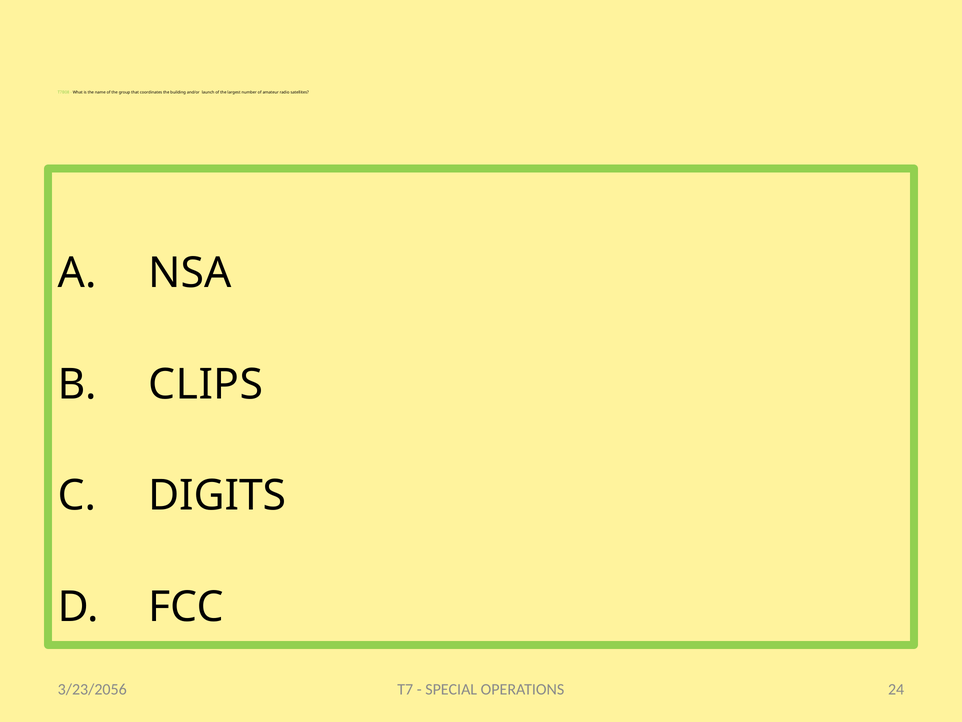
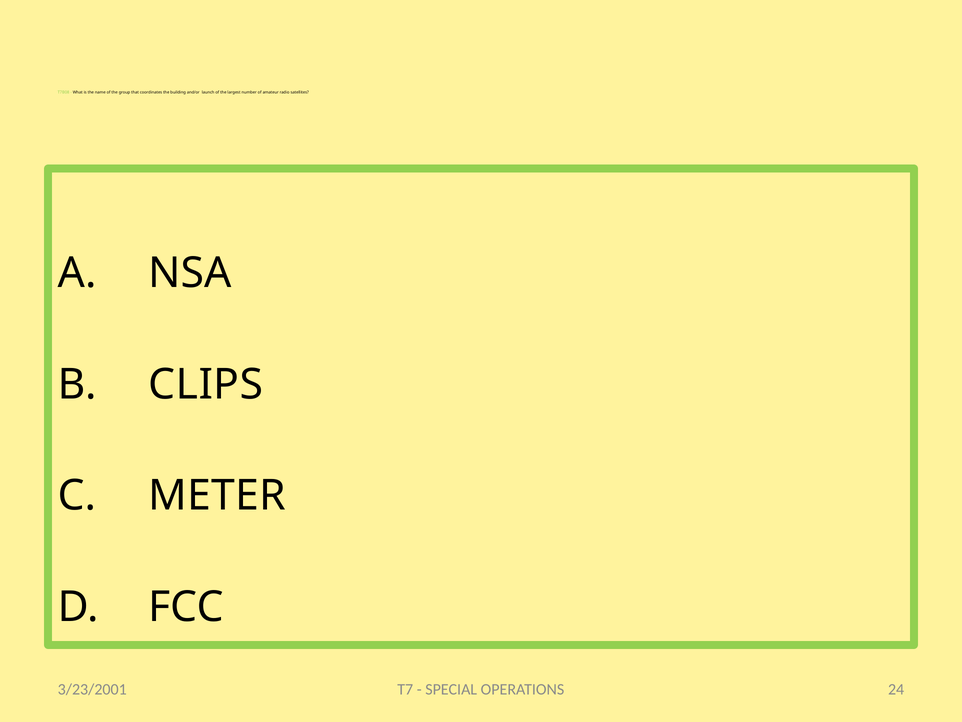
DIGITS: DIGITS -> METER
3/23/2056: 3/23/2056 -> 3/23/2001
